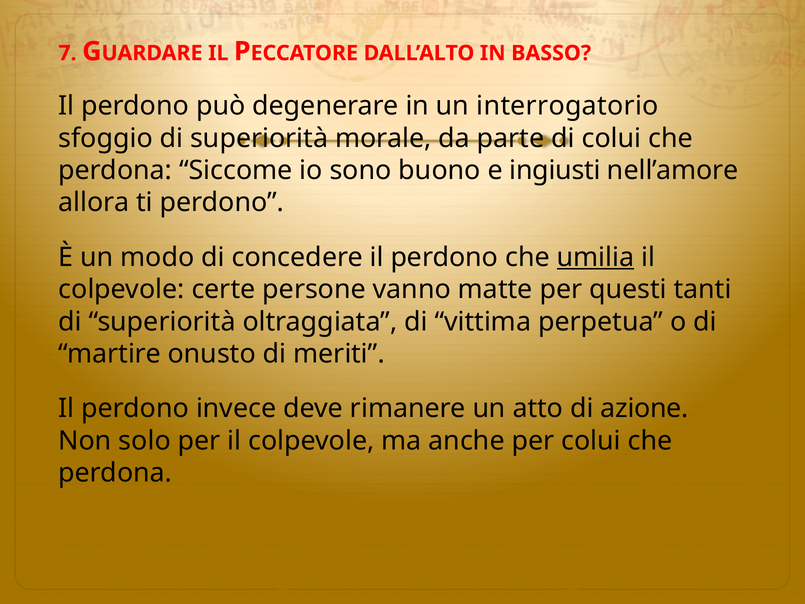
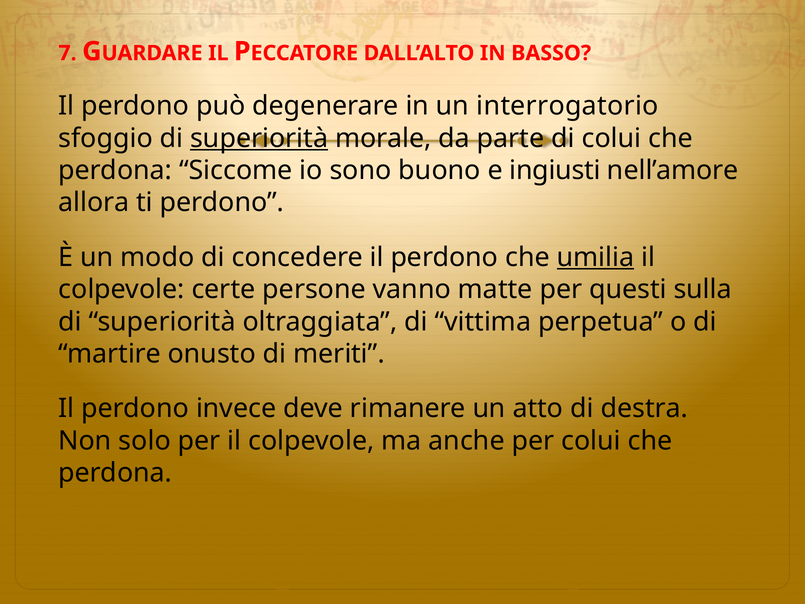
superiorità at (259, 138) underline: none -> present
tanti: tanti -> sulla
azione: azione -> destra
